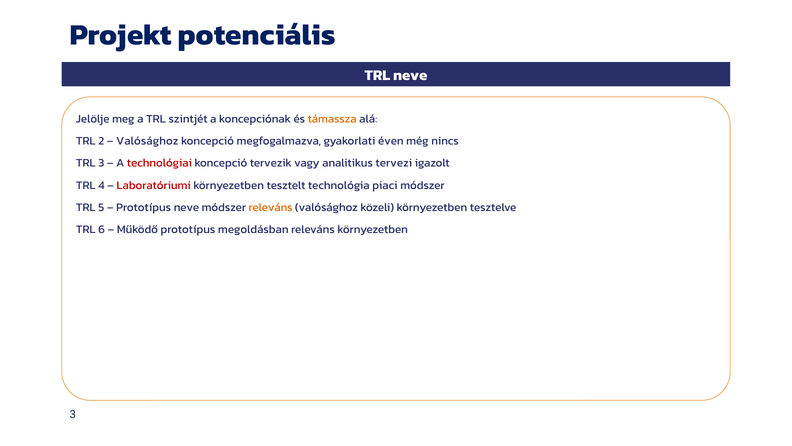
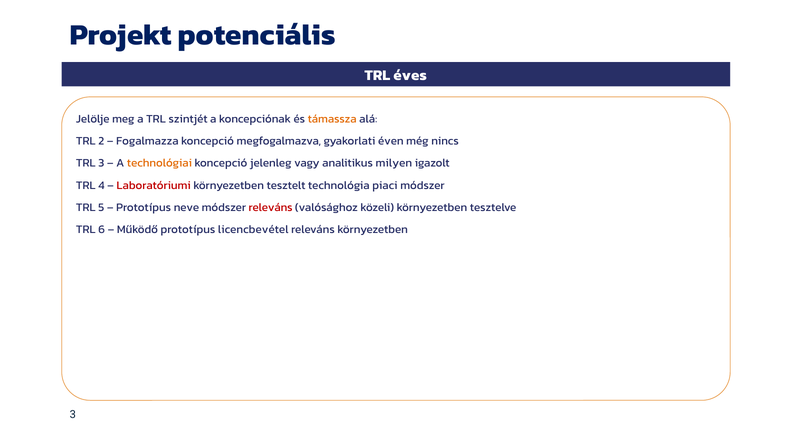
TRL neve: neve -> éves
Valósághoz at (147, 141): Valósághoz -> Fogalmazza
technológiai colour: red -> orange
tervezik: tervezik -> jelenleg
tervezi: tervezi -> milyen
releváns at (271, 207) colour: orange -> red
megoldásban: megoldásban -> licencbevétel
